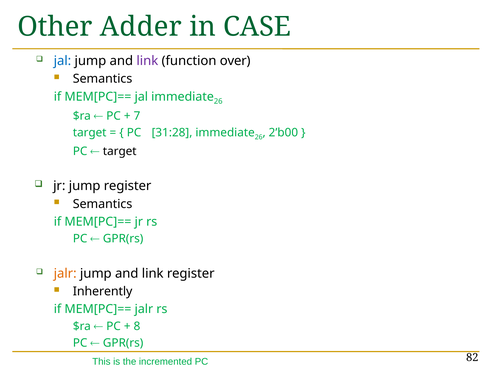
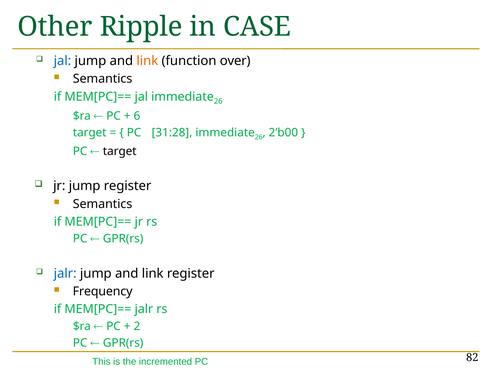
Adder: Adder -> Ripple
link at (147, 61) colour: purple -> orange
7: 7 -> 6
jalr at (65, 273) colour: orange -> blue
Inherently: Inherently -> Frequency
8: 8 -> 2
